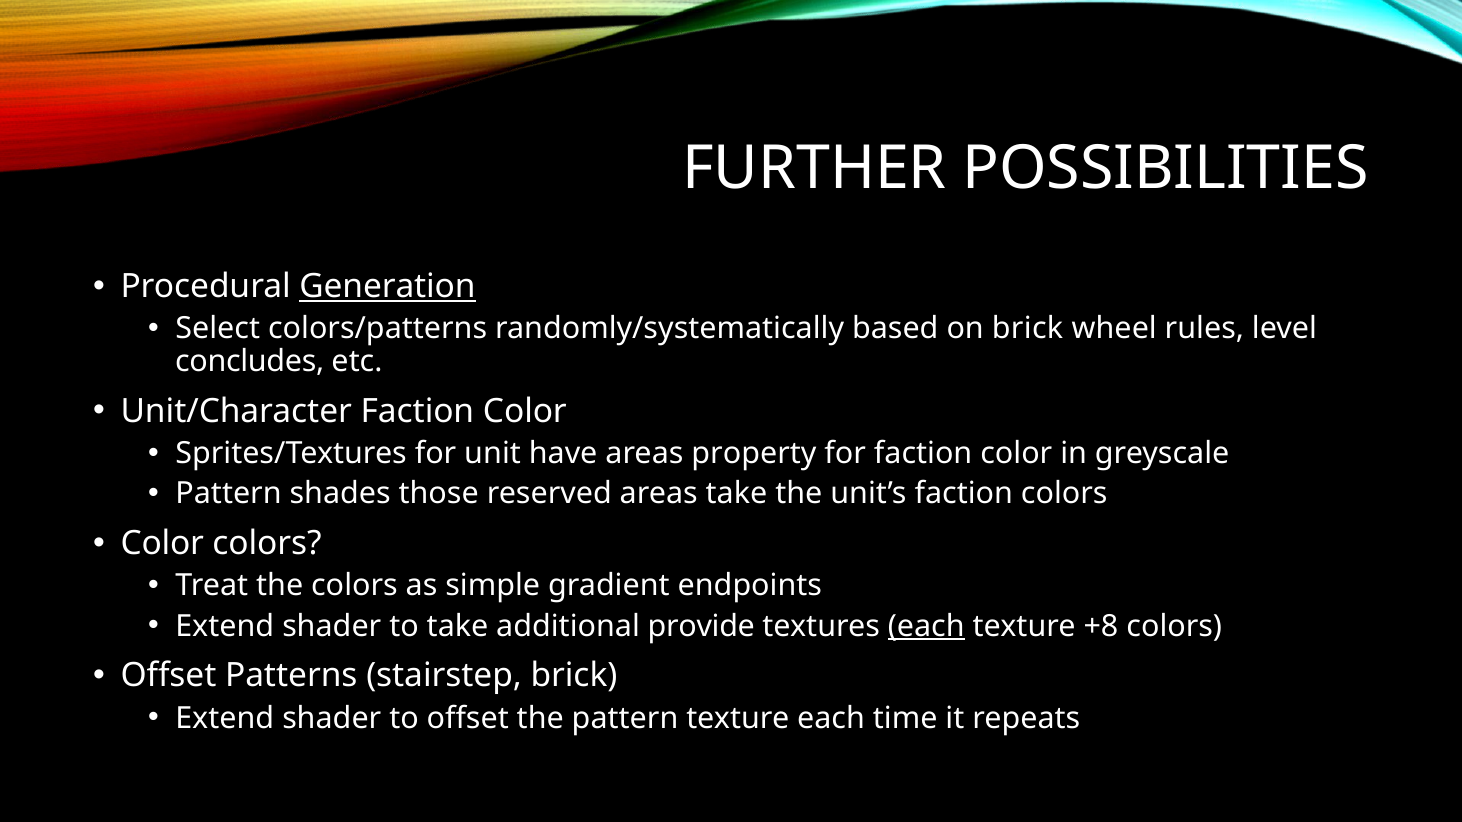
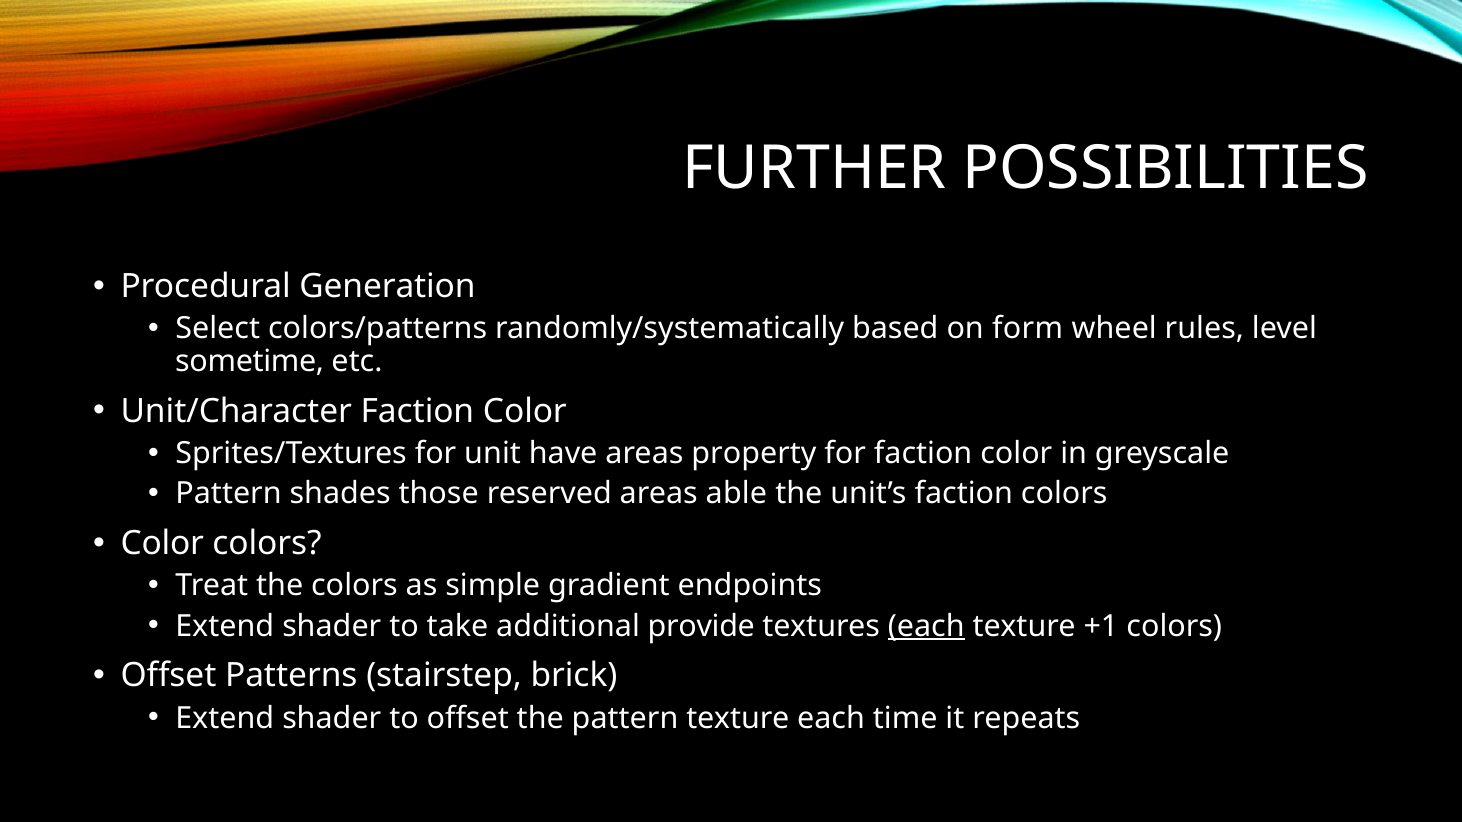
Generation underline: present -> none
on brick: brick -> form
concludes: concludes -> sometime
areas take: take -> able
+8: +8 -> +1
